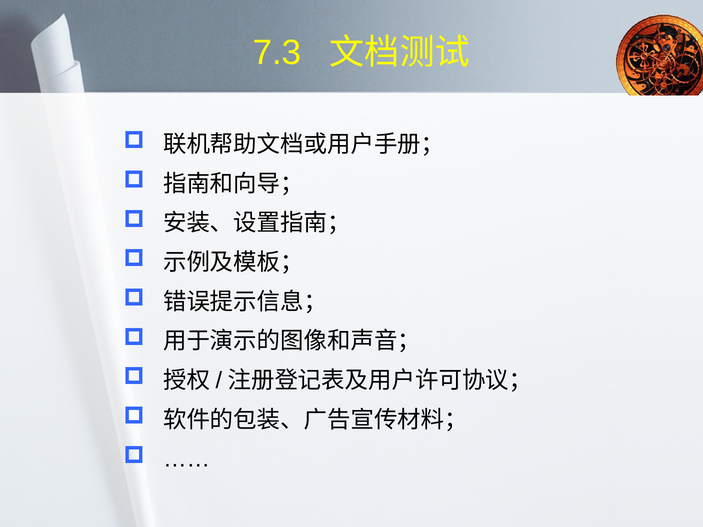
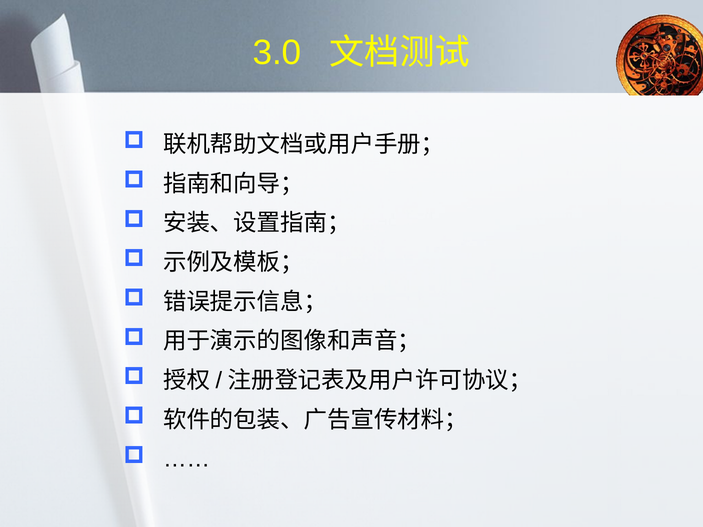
7.3: 7.3 -> 3.0
